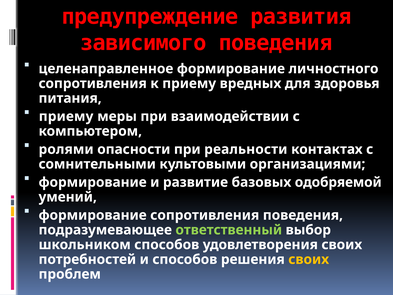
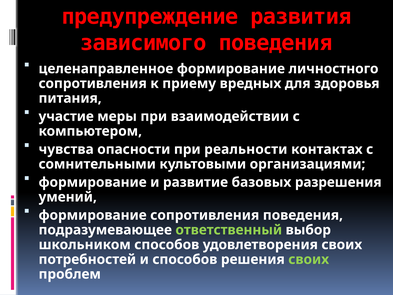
приему at (66, 116): приему -> участие
ролями: ролями -> чувства
одобряемой: одобряемой -> разрешения
своих at (309, 259) colour: yellow -> light green
